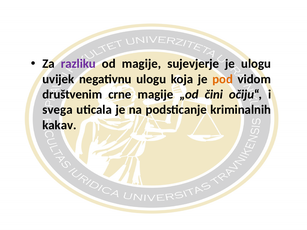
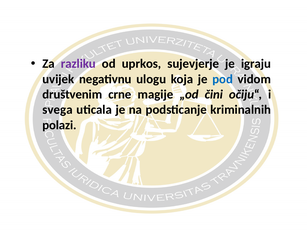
od magije: magije -> uprkos
je ulogu: ulogu -> igraju
pod colour: orange -> blue
kakav: kakav -> polazi
